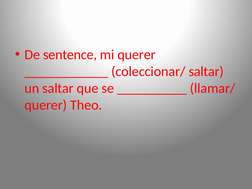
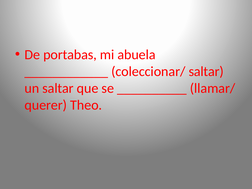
sentence: sentence -> portabas
mi querer: querer -> abuela
